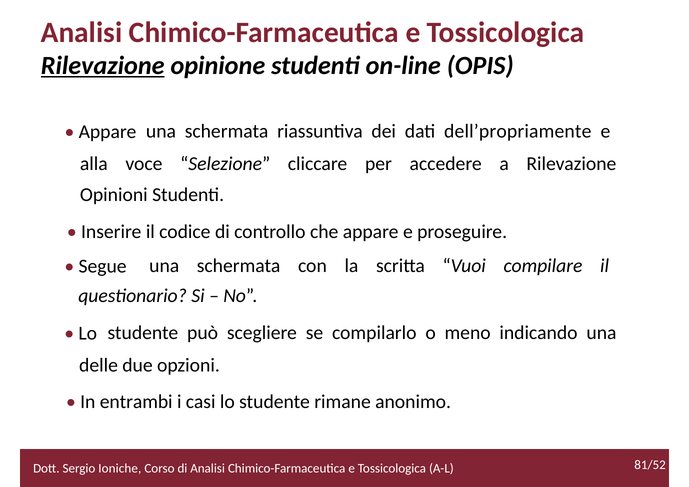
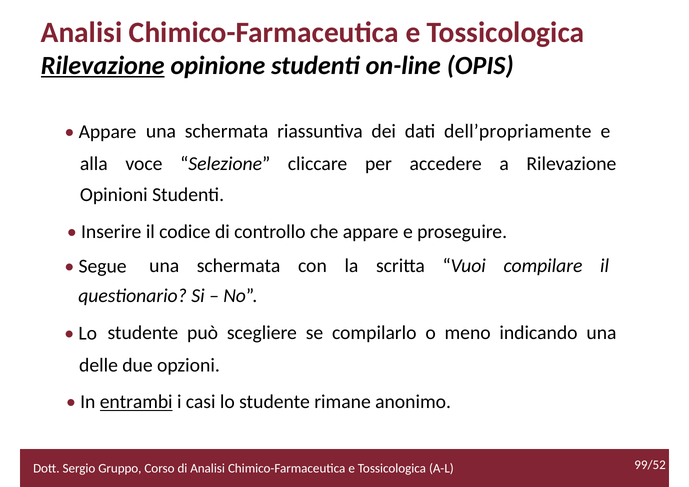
entrambi underline: none -> present
Ioniche: Ioniche -> Gruppo
81/52: 81/52 -> 99/52
